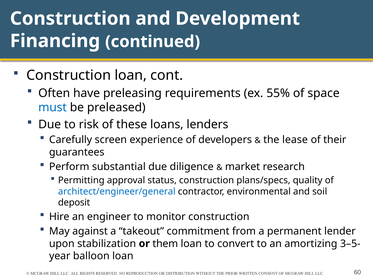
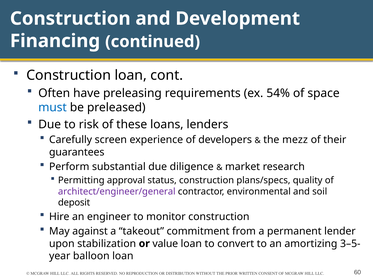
55%: 55% -> 54%
lease: lease -> mezz
architect/engineer/general colour: blue -> purple
them: them -> value
